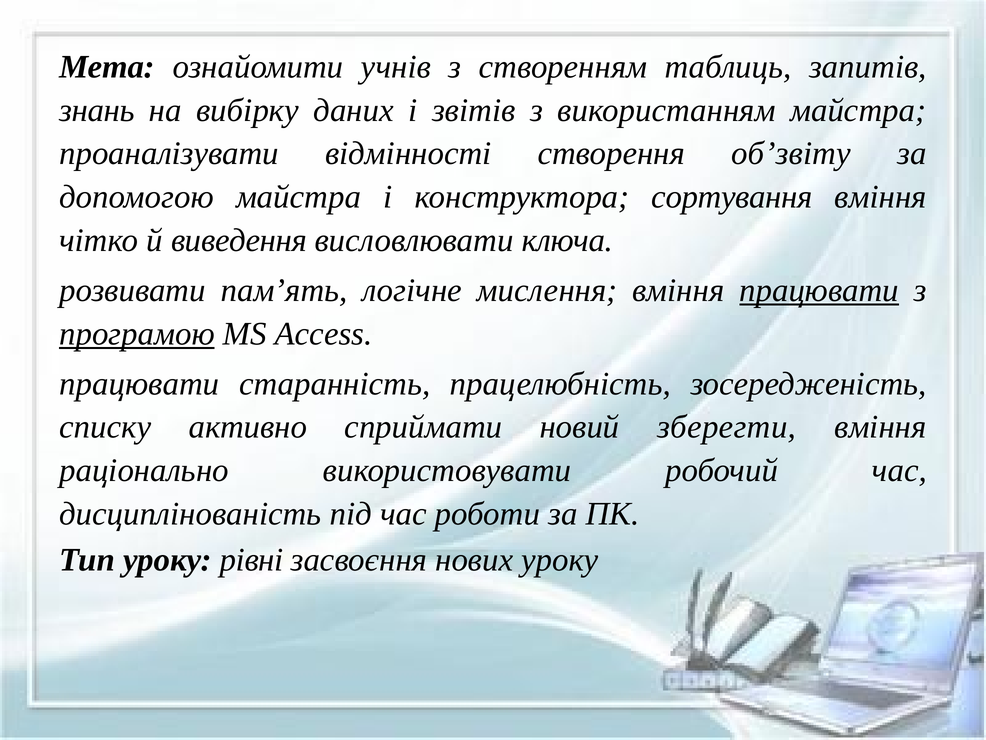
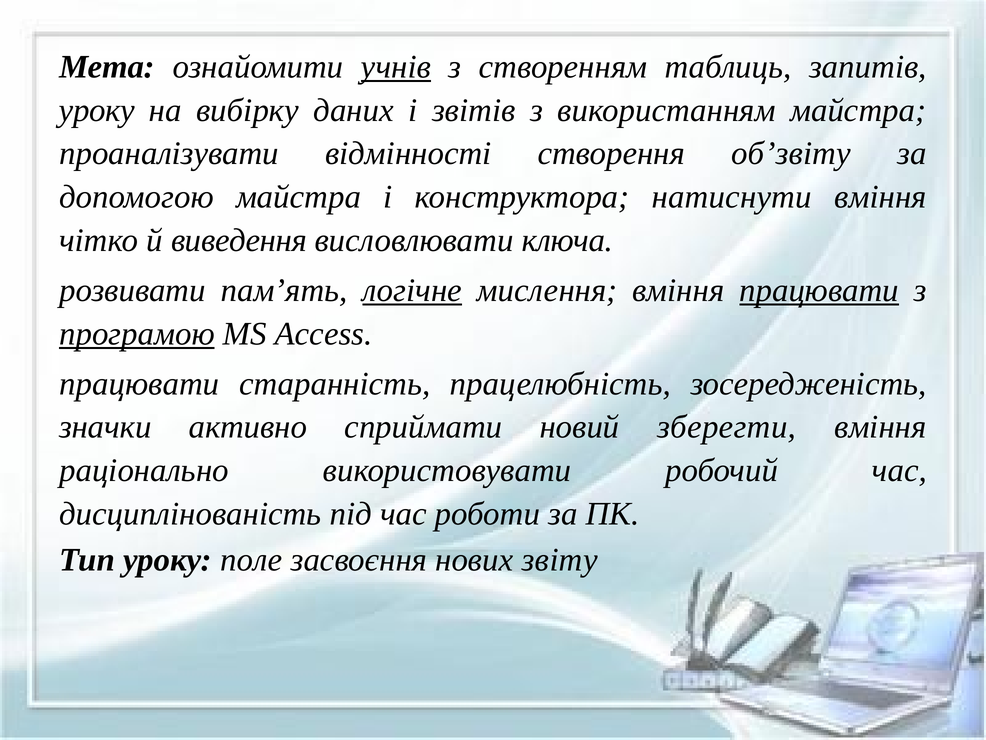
учнів underline: none -> present
знань at (97, 110): знань -> уроку
сортування: сортування -> натиснути
логічне underline: none -> present
списку: списку -> значки
рівні: рівні -> поле
нових уроку: уроку -> звіту
